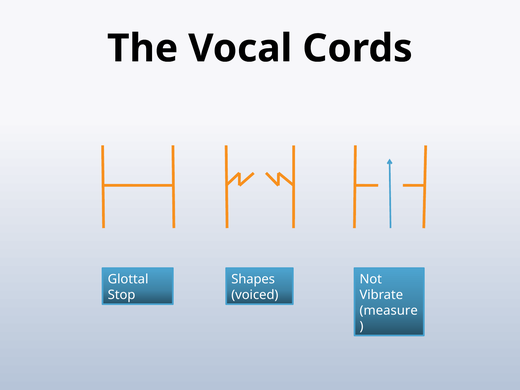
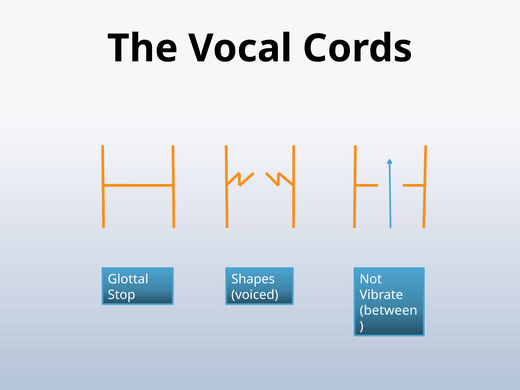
measure: measure -> between
